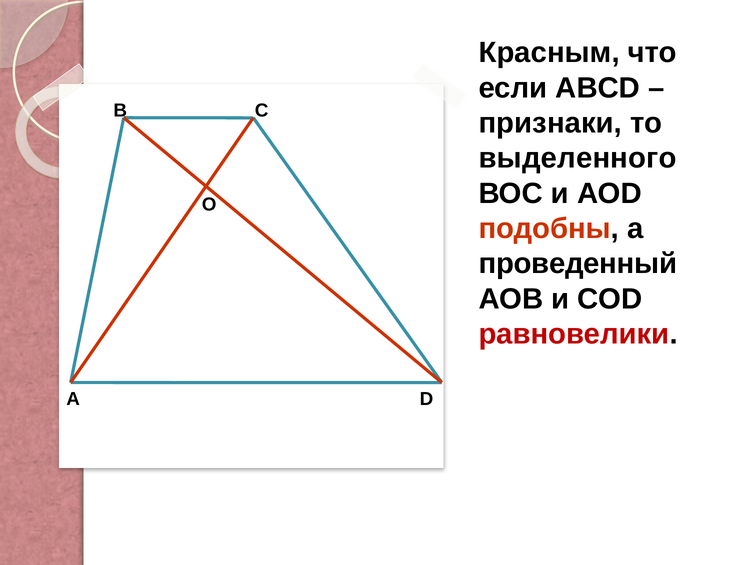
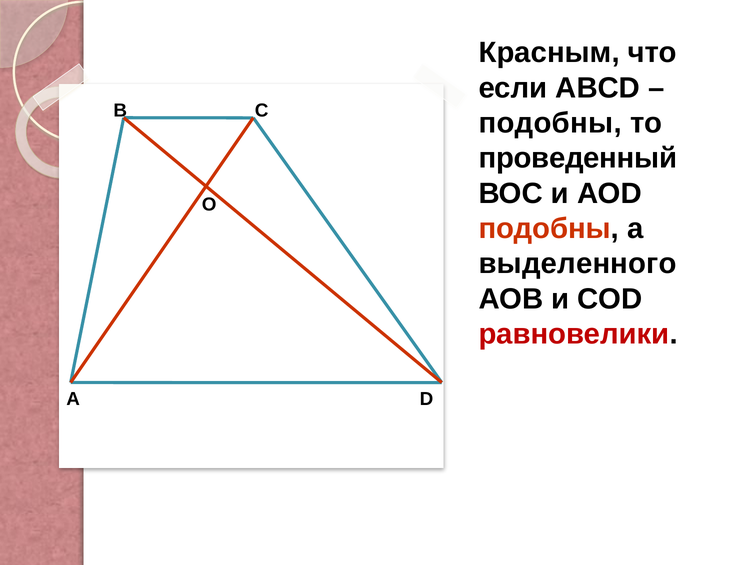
признаки at (550, 123): признаки -> подобны
выделенного: выделенного -> проведенный
проведенный: проведенный -> выделенного
